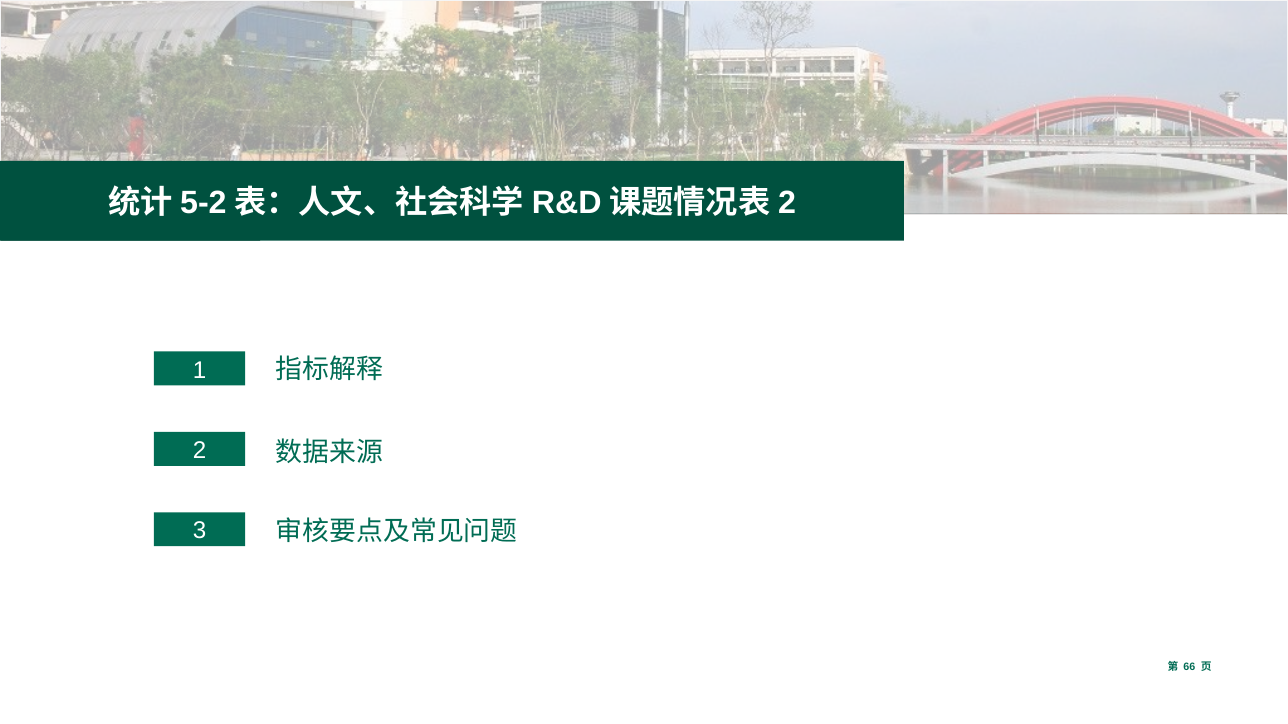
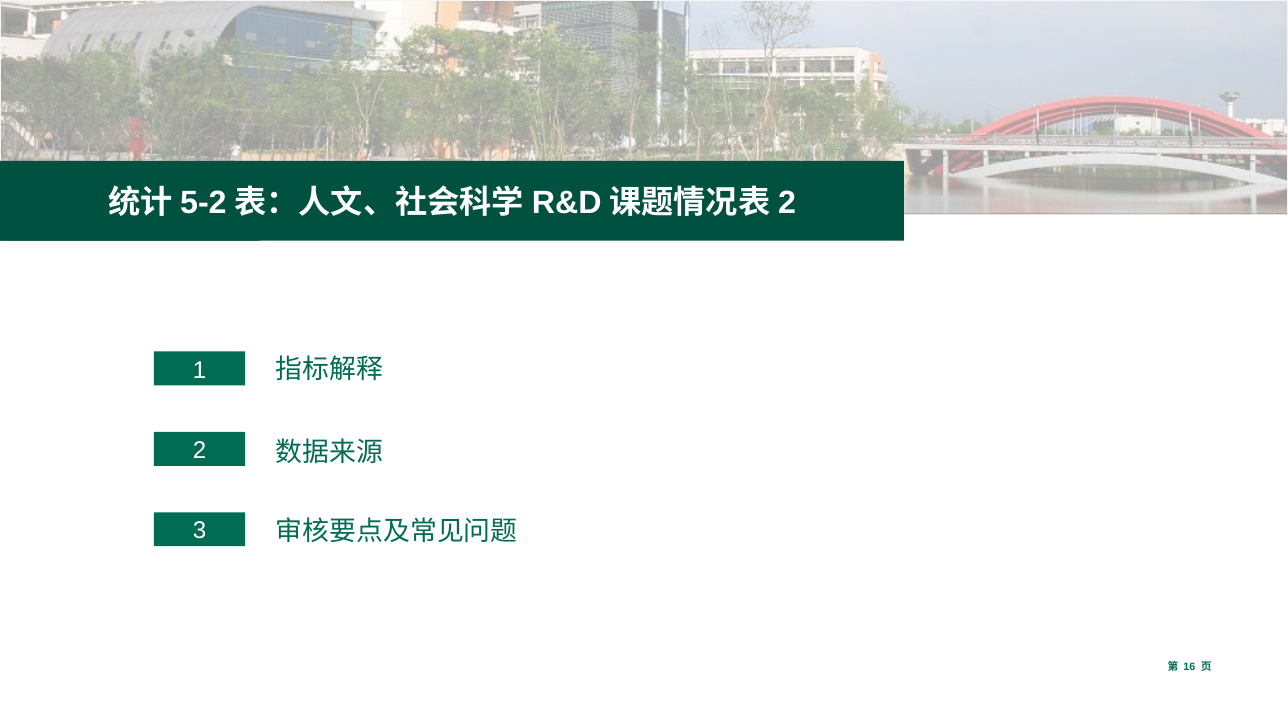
66: 66 -> 16
